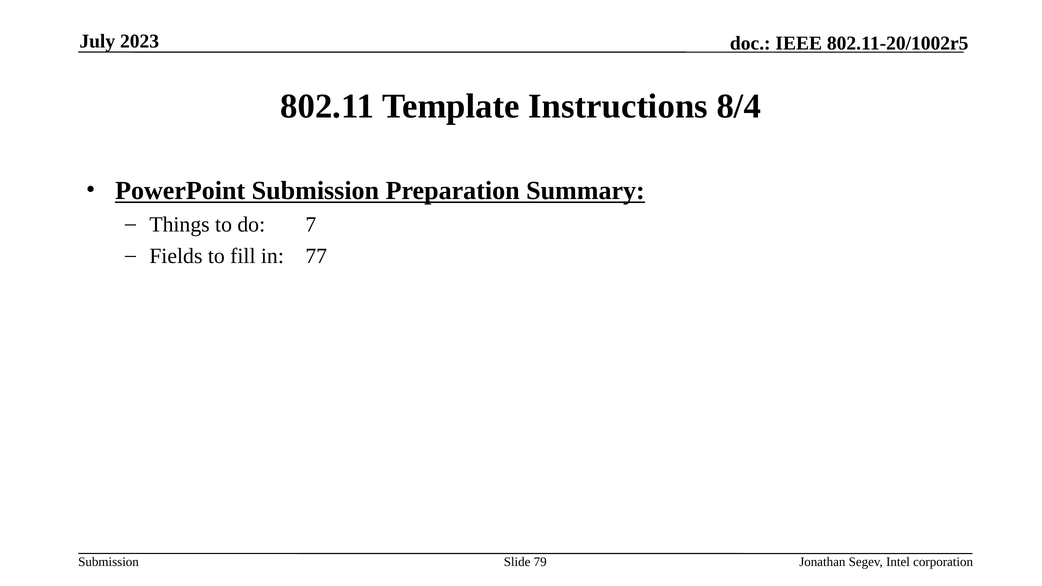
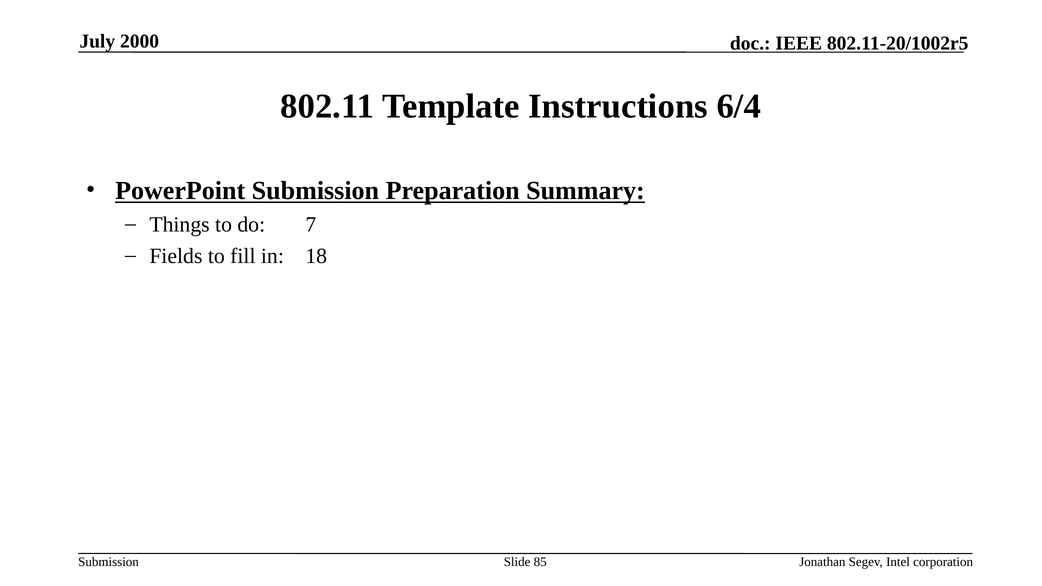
2023: 2023 -> 2000
8/4: 8/4 -> 6/4
77: 77 -> 18
79: 79 -> 85
